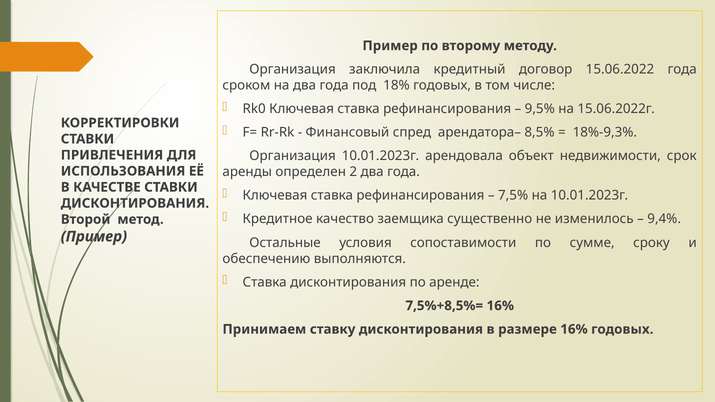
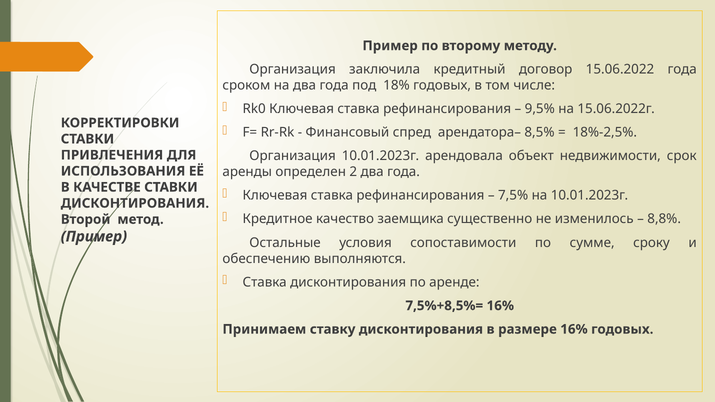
18%-9,3%: 18%-9,3% -> 18%-2,5%
9,4%: 9,4% -> 8,8%
